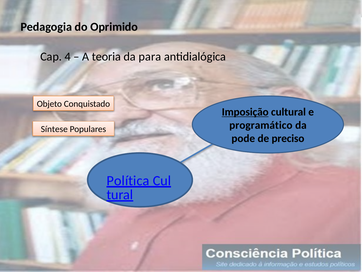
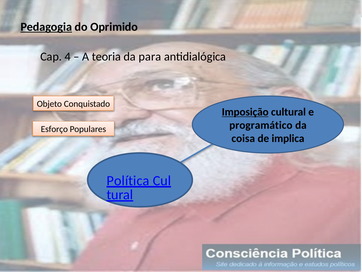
Pedagogia underline: none -> present
Síntese: Síntese -> Esforço
pode: pode -> coisa
preciso: preciso -> implica
